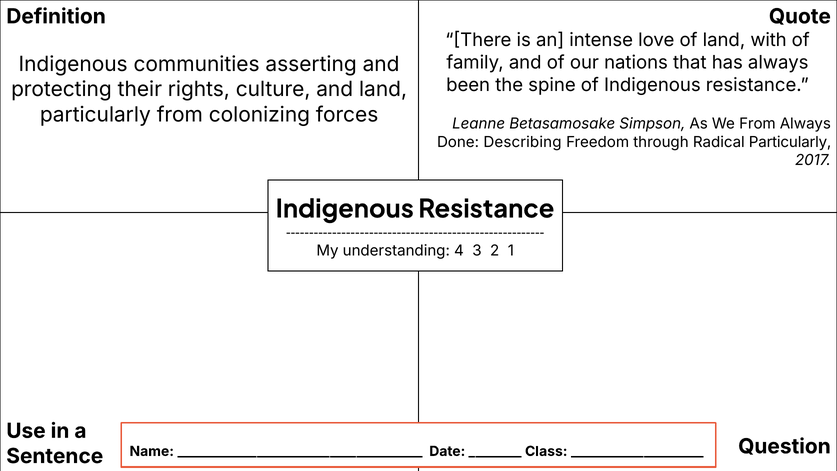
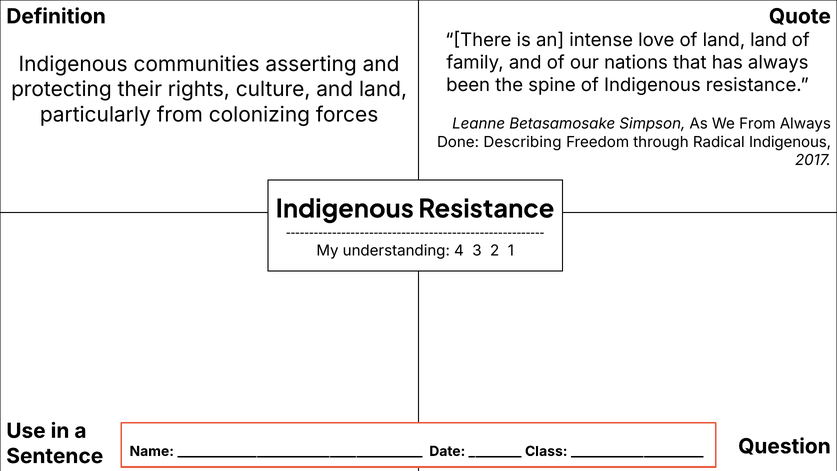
land with: with -> land
Radical Particularly: Particularly -> Indigenous
